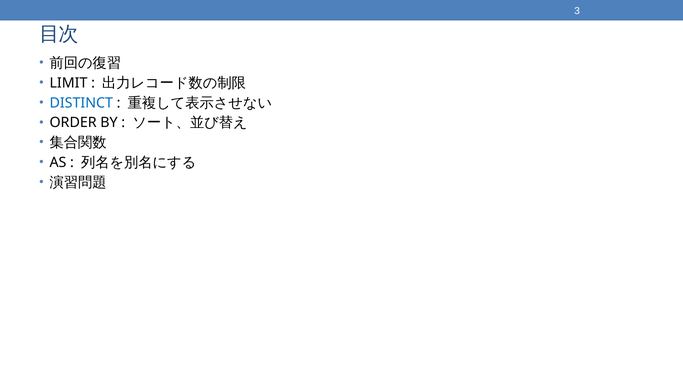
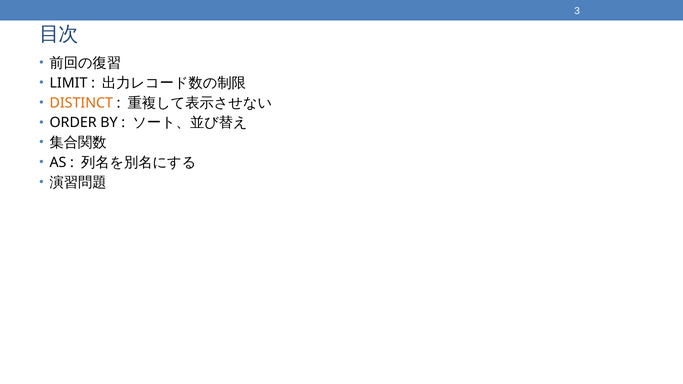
DISTINCT colour: blue -> orange
